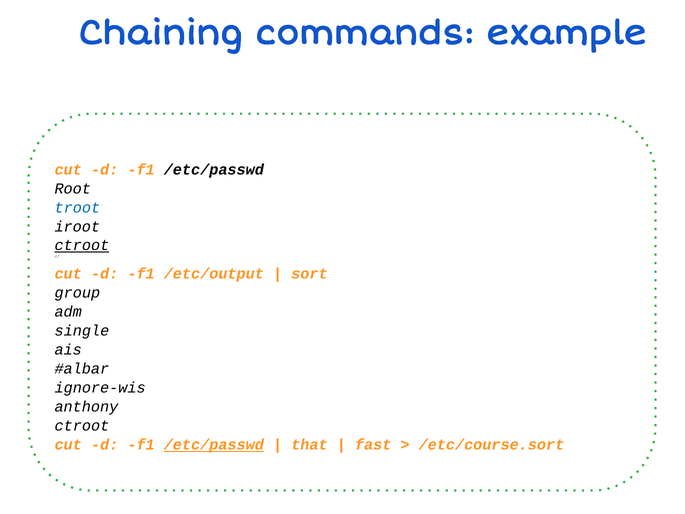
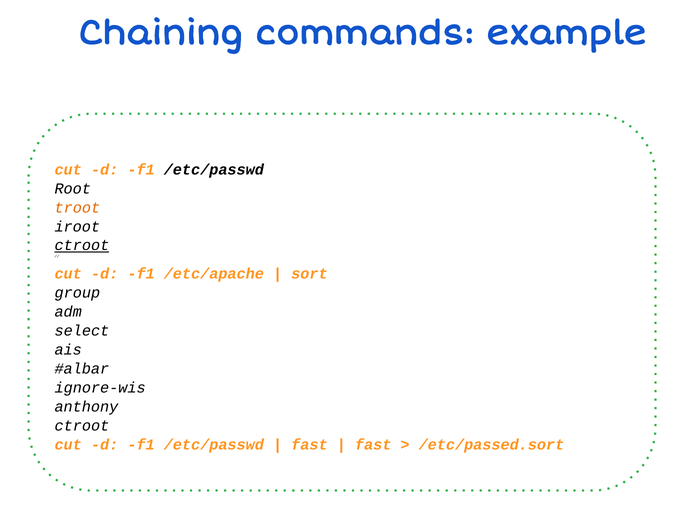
troot colour: blue -> orange
/etc/output: /etc/output -> /etc/apache
single: single -> select
/etc/passwd at (214, 445) underline: present -> none
that at (309, 445): that -> fast
/etc/course.sort: /etc/course.sort -> /etc/passed.sort
